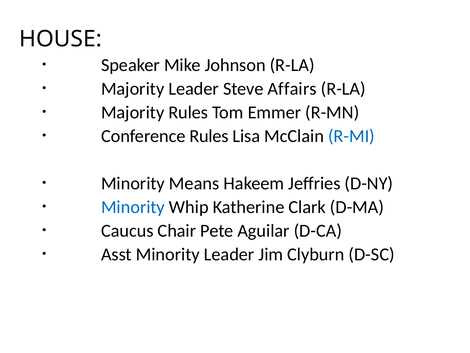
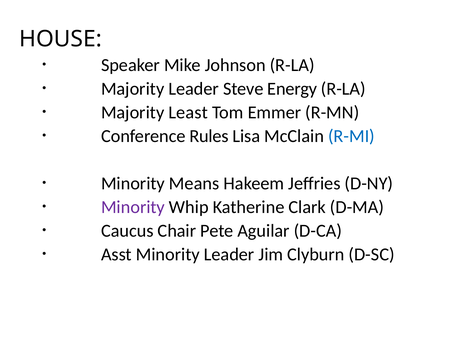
Affairs: Affairs -> Energy
Majority Rules: Rules -> Least
Minority at (133, 207) colour: blue -> purple
